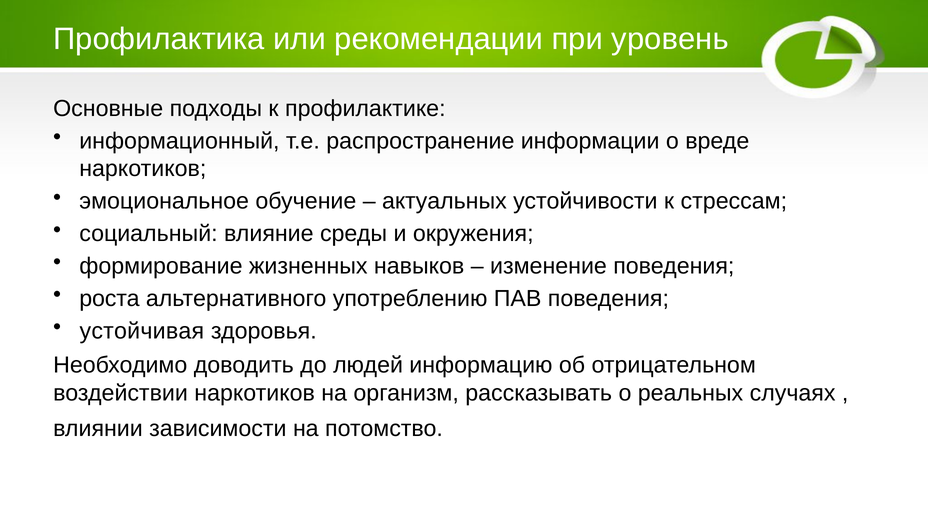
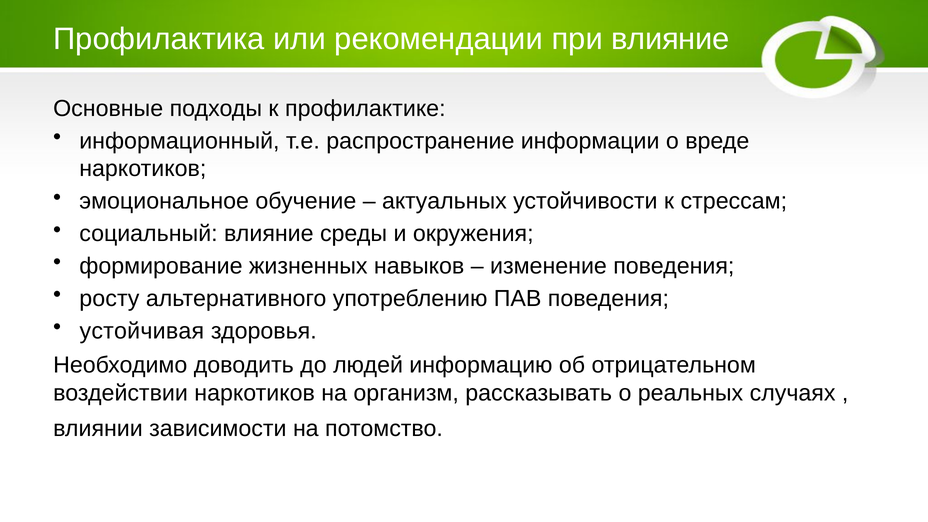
при уровень: уровень -> влияние
роста: роста -> росту
